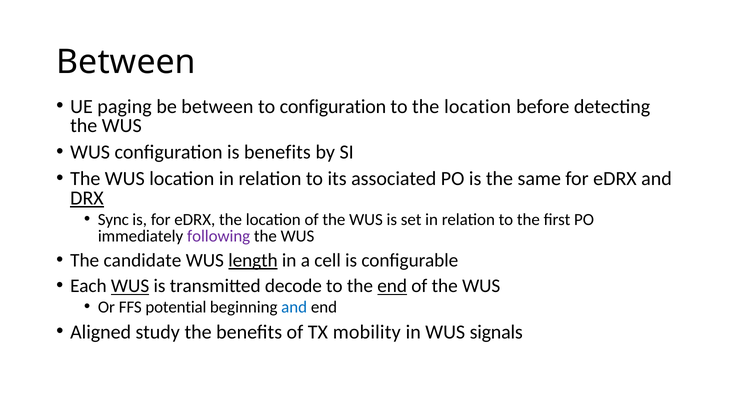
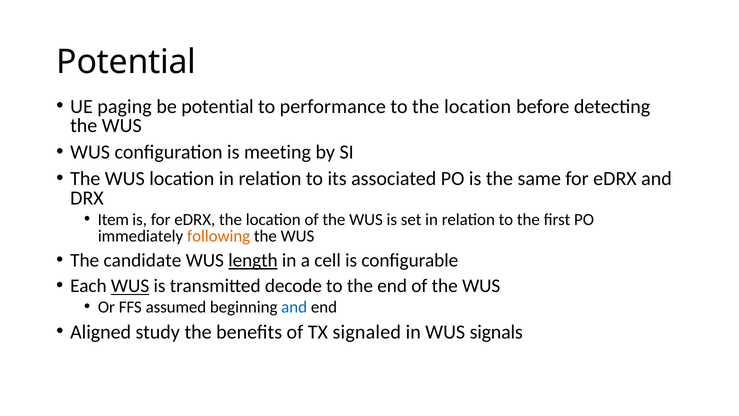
Between at (126, 62): Between -> Potential
be between: between -> potential
to configuration: configuration -> performance
is benefits: benefits -> meeting
DRX underline: present -> none
Sync: Sync -> Item
following colour: purple -> orange
end at (392, 286) underline: present -> none
potential: potential -> assumed
mobility: mobility -> signaled
